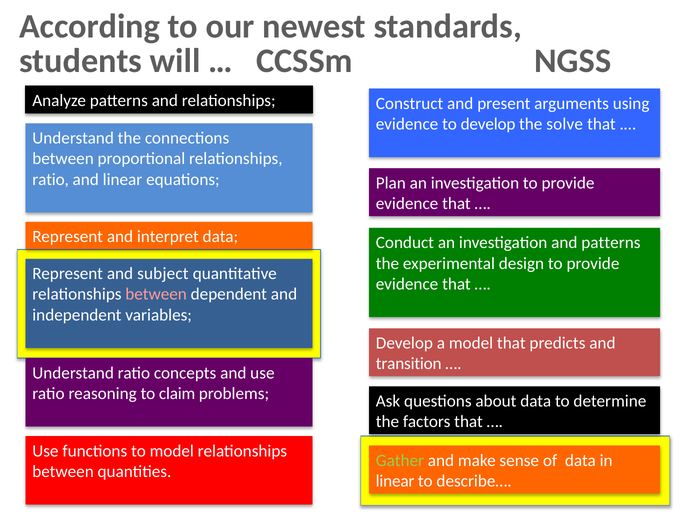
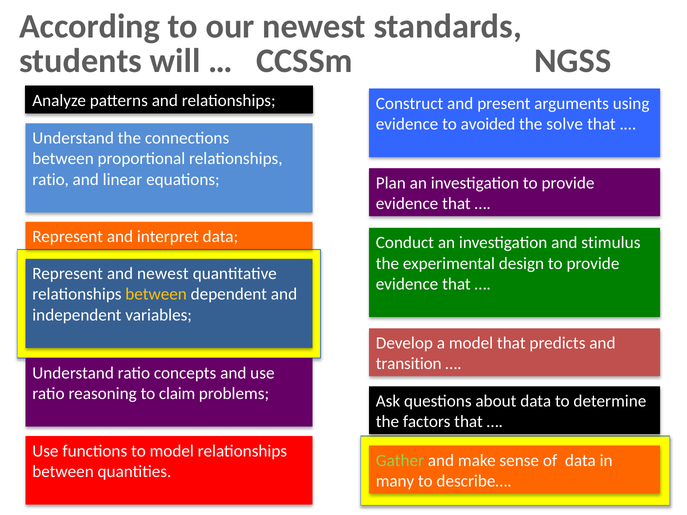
to develop: develop -> avoided
and patterns: patterns -> stimulus
and subject: subject -> newest
between at (156, 294) colour: pink -> yellow
linear at (395, 481): linear -> many
